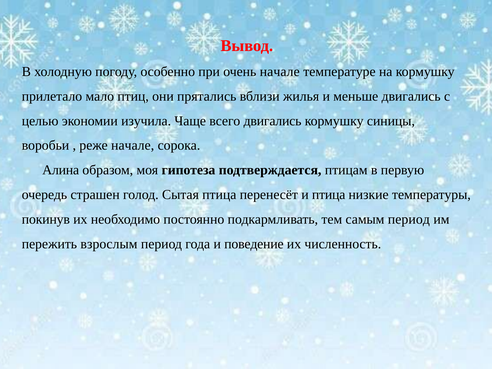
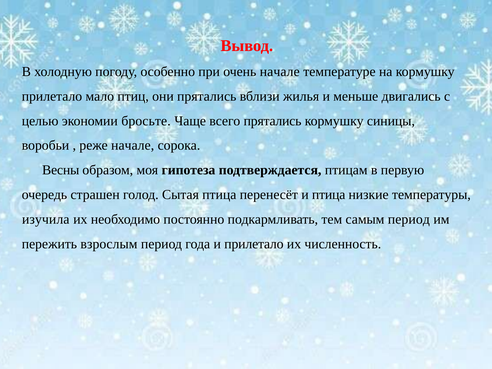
изучила: изучила -> бросьте
всего двигались: двигались -> прятались
Алина: Алина -> Весны
покинув: покинув -> изучила
и поведение: поведение -> прилетало
